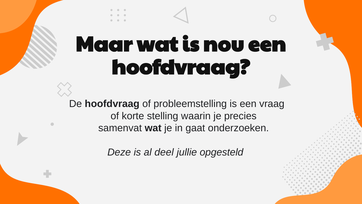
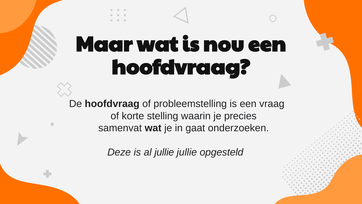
al deel: deel -> jullie
